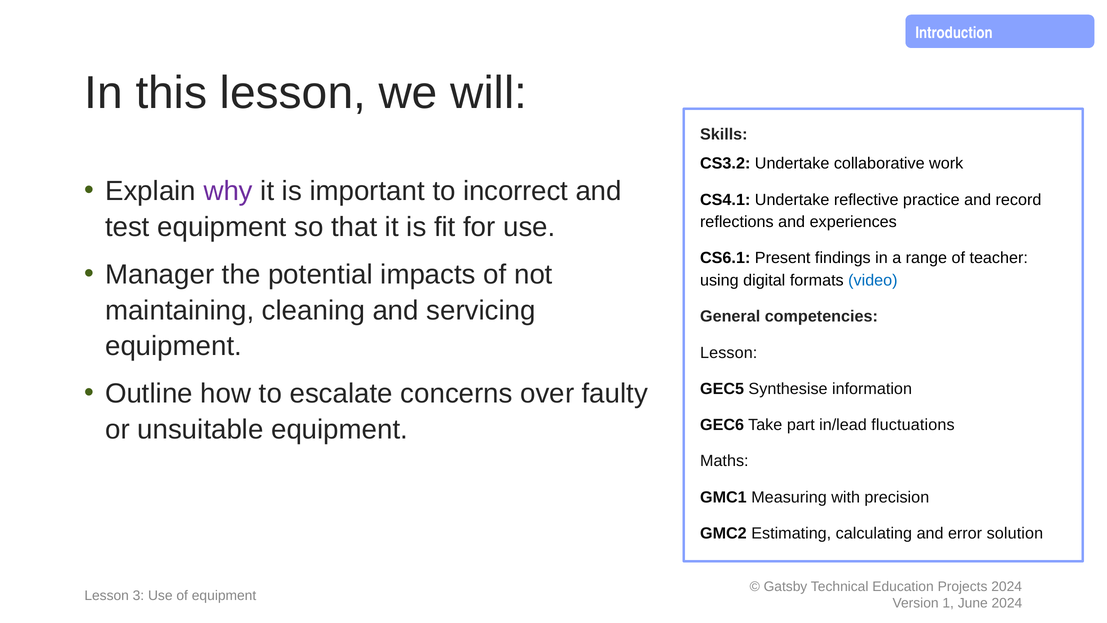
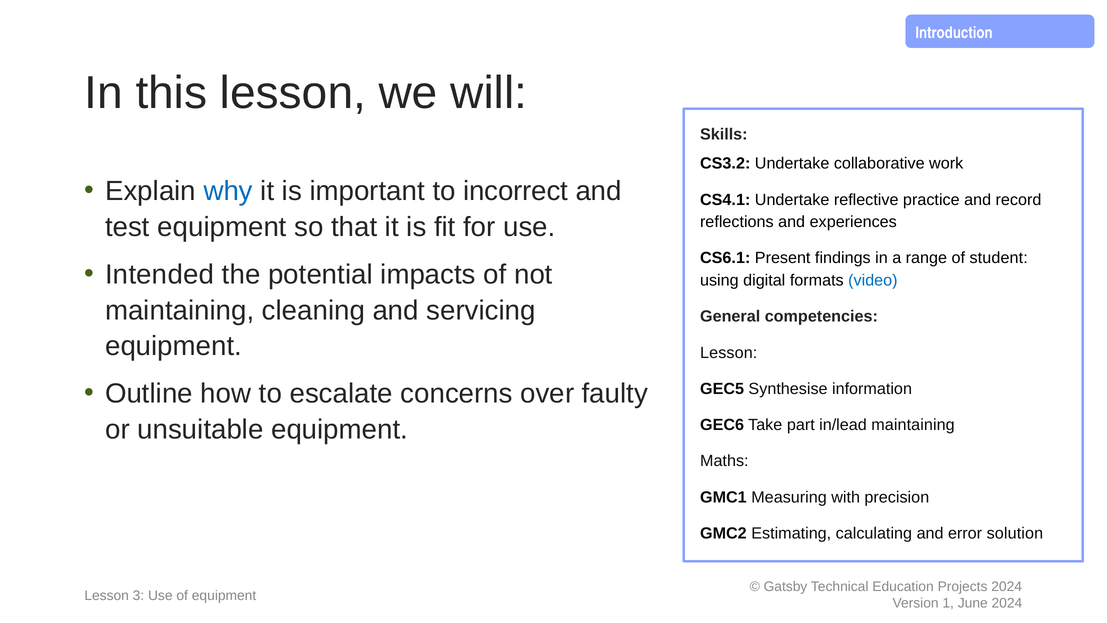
why colour: purple -> blue
teacher: teacher -> student
Manager: Manager -> Intended
in/lead fluctuations: fluctuations -> maintaining
